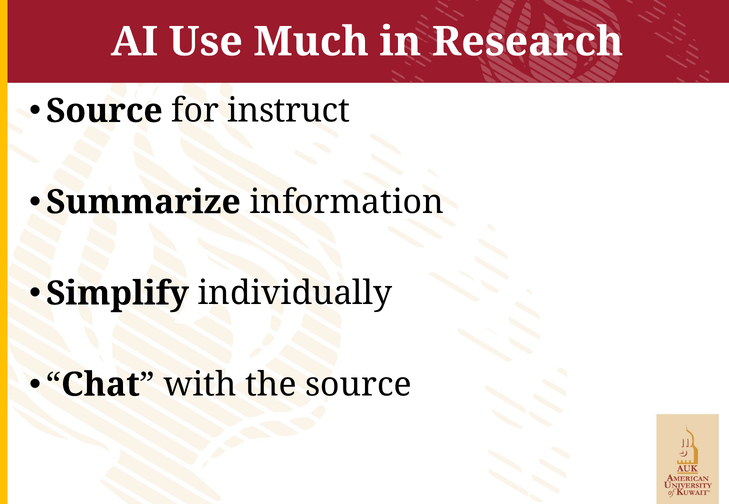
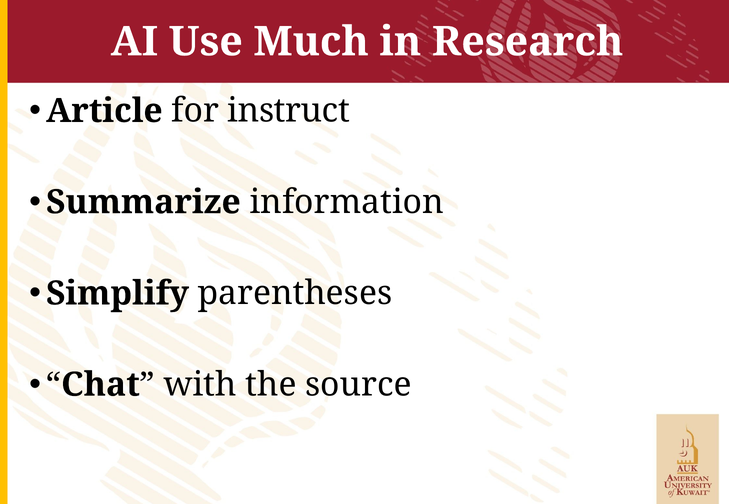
Source at (104, 111): Source -> Article
individually: individually -> parentheses
